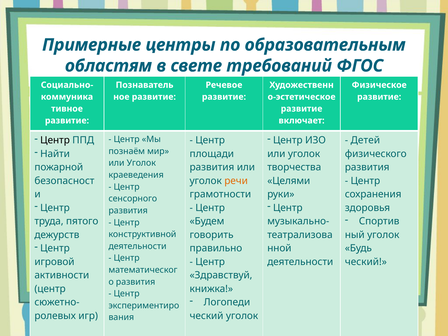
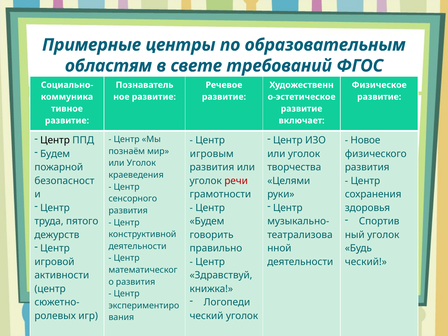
Детей: Детей -> Новое
Найти at (55, 154): Найти -> Будем
площади: площади -> игровым
речи colour: orange -> red
